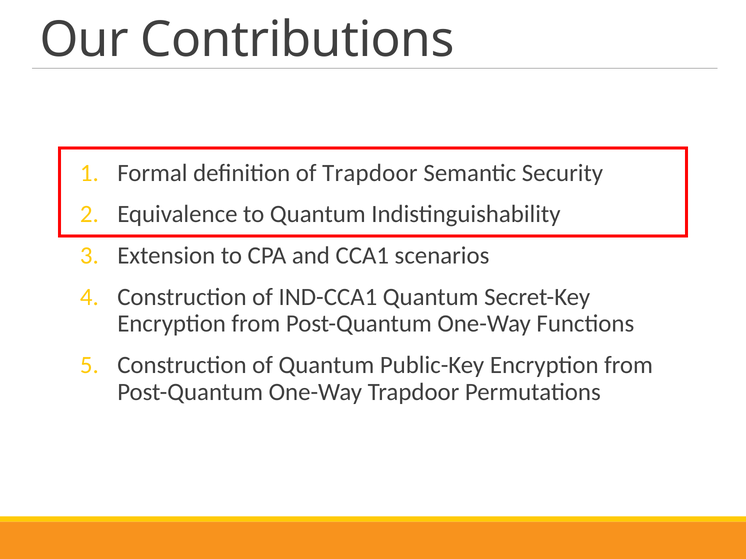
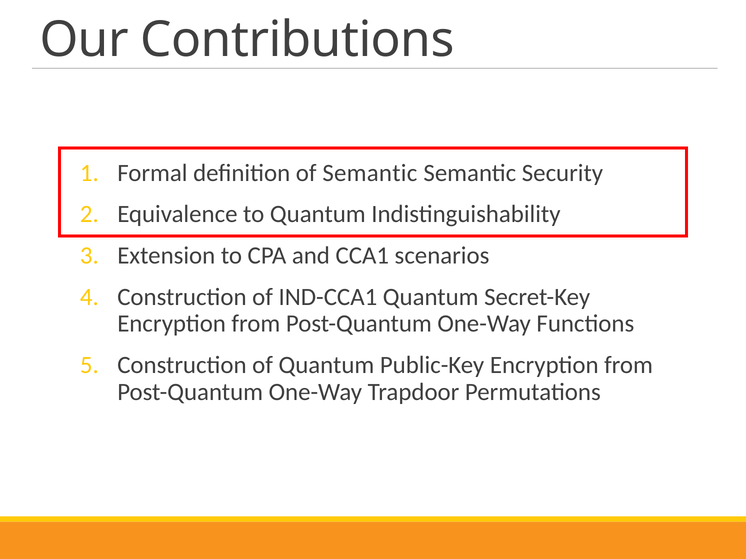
of Trapdoor: Trapdoor -> Semantic
